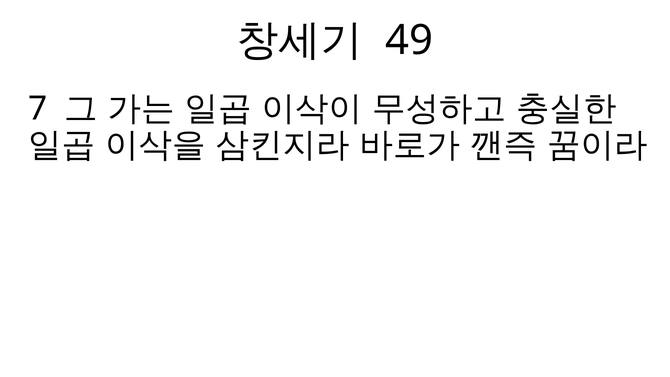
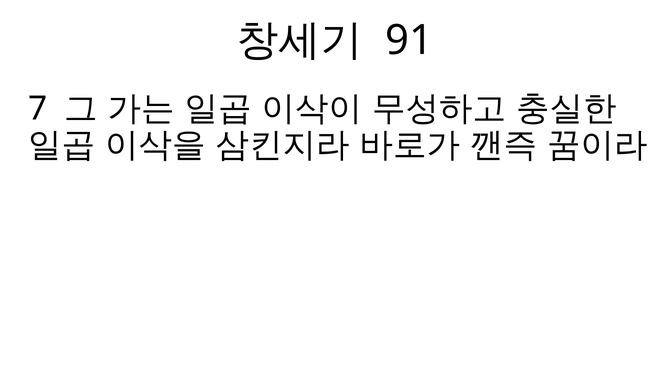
49: 49 -> 91
